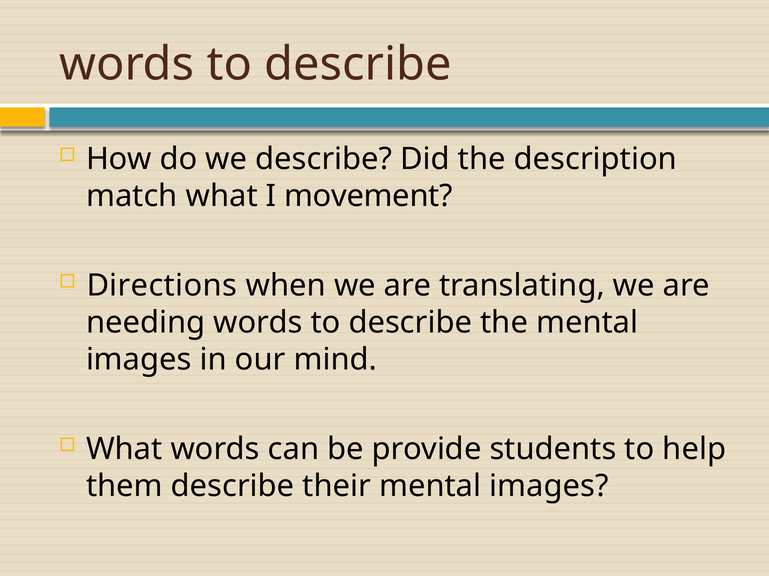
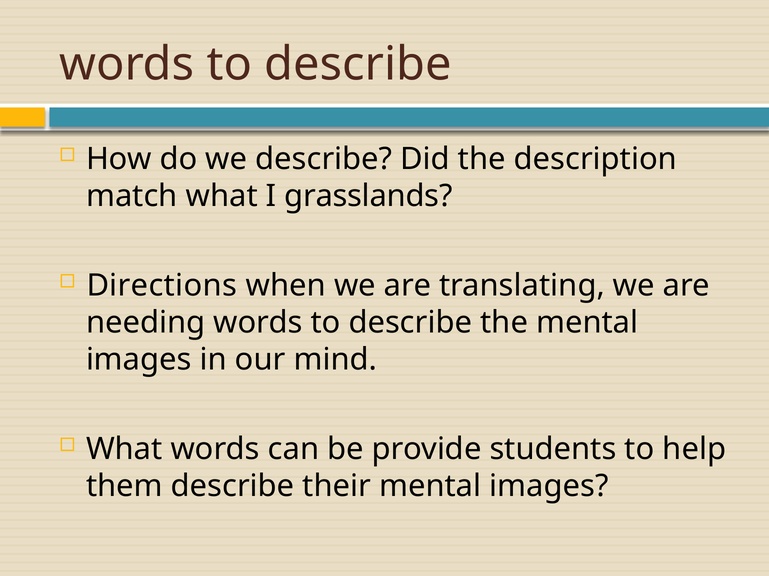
movement: movement -> grasslands
